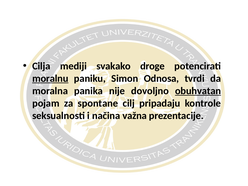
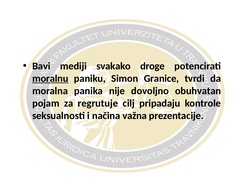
Cilja: Cilja -> Bavi
Odnosa: Odnosa -> Granice
obuhvatan underline: present -> none
spontane: spontane -> regrutuje
